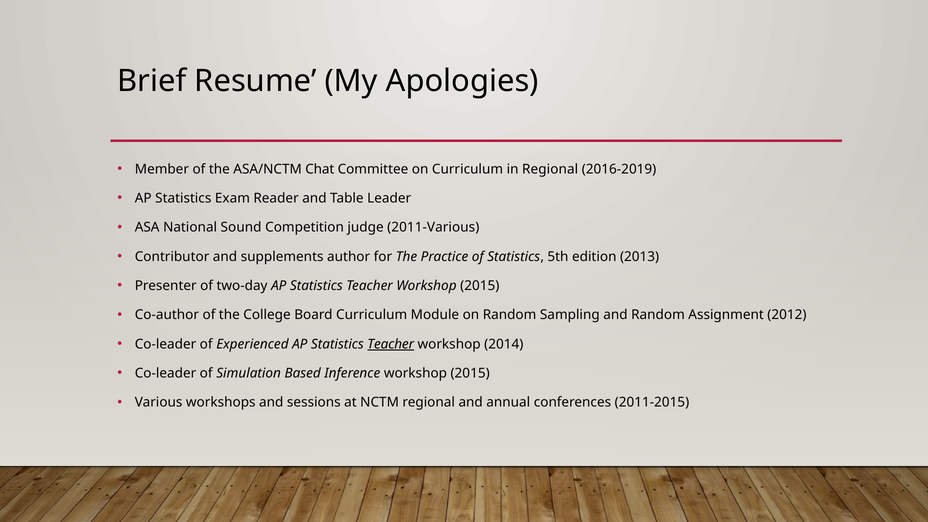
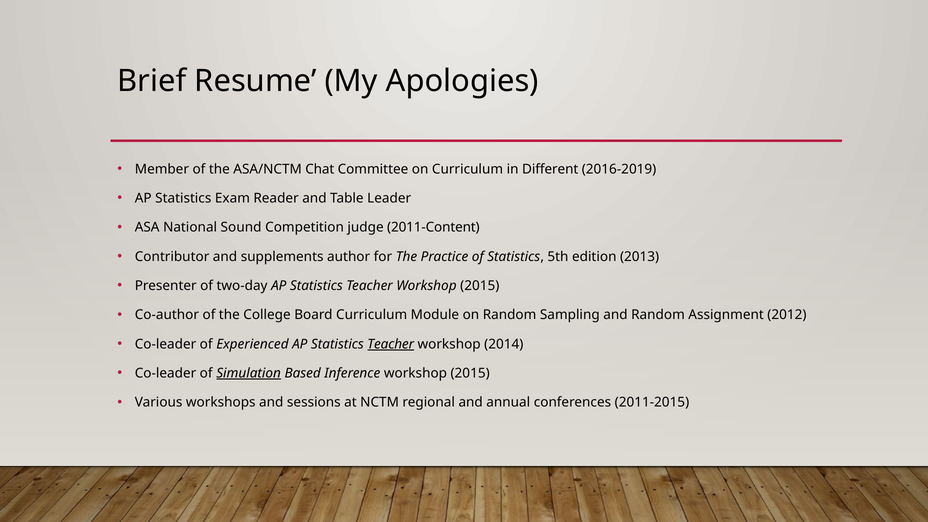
in Regional: Regional -> Different
2011-Various: 2011-Various -> 2011-Content
Simulation underline: none -> present
